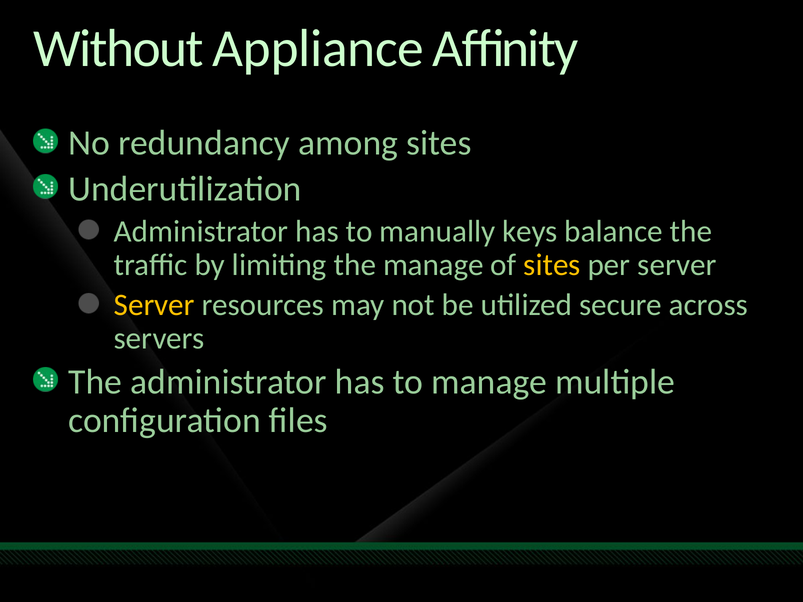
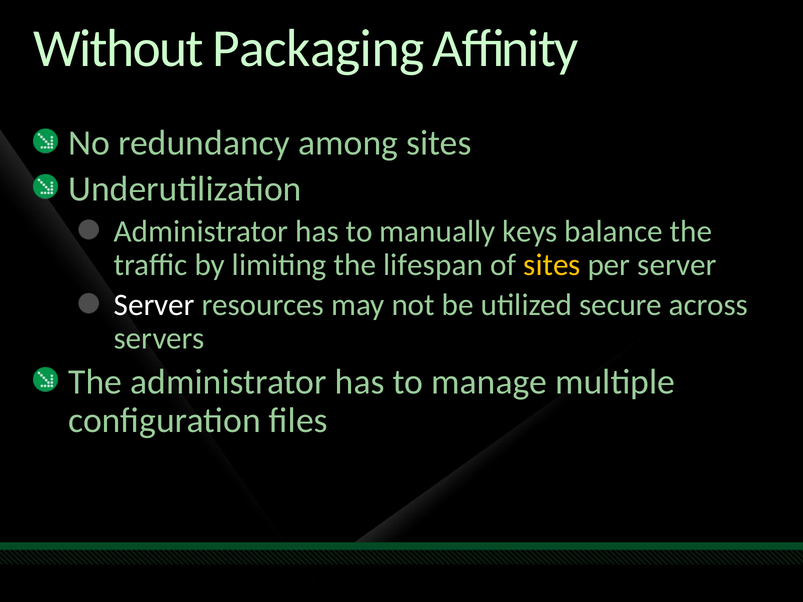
Appliance: Appliance -> Packaging
the manage: manage -> lifespan
Server at (154, 305) colour: yellow -> white
